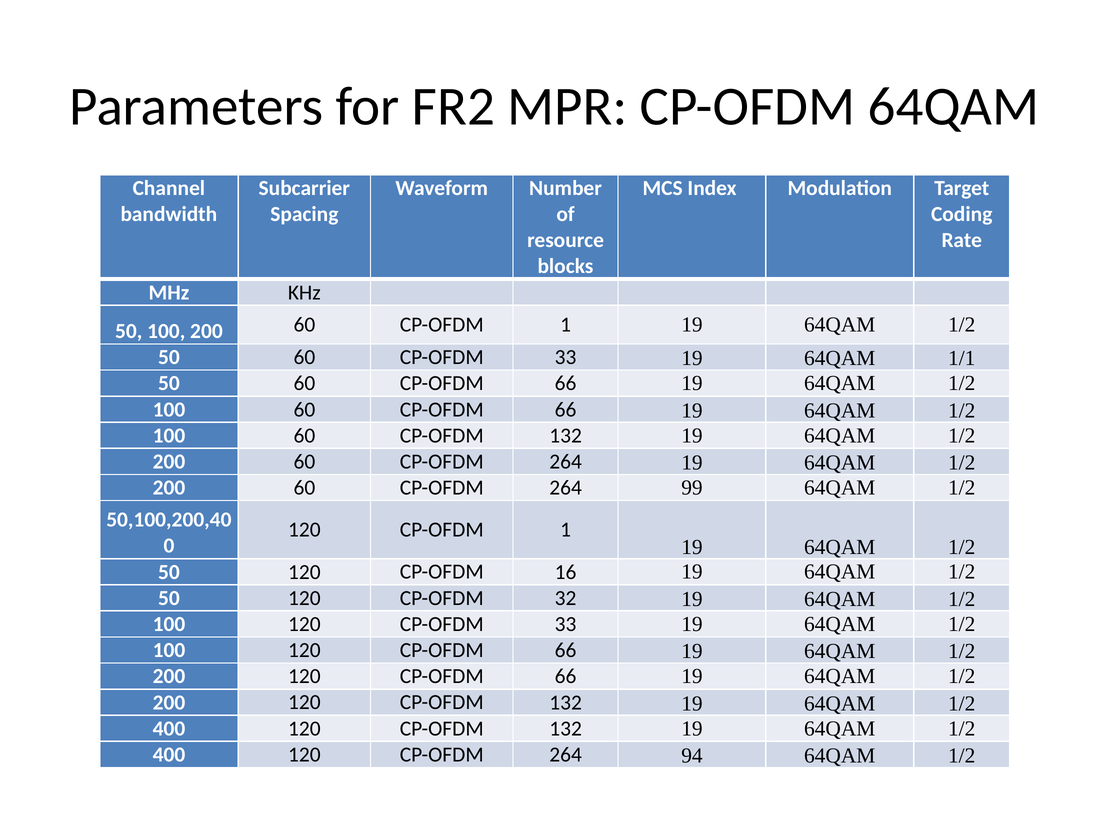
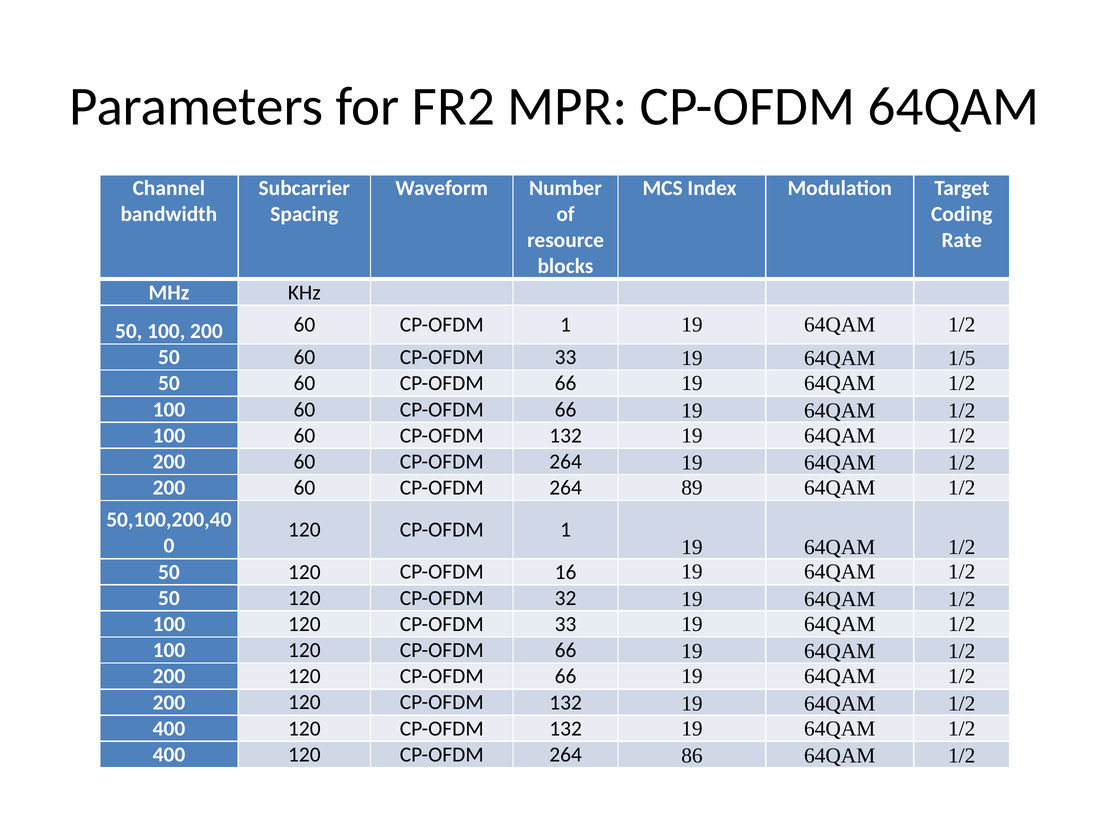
1/1: 1/1 -> 1/5
99: 99 -> 89
94: 94 -> 86
